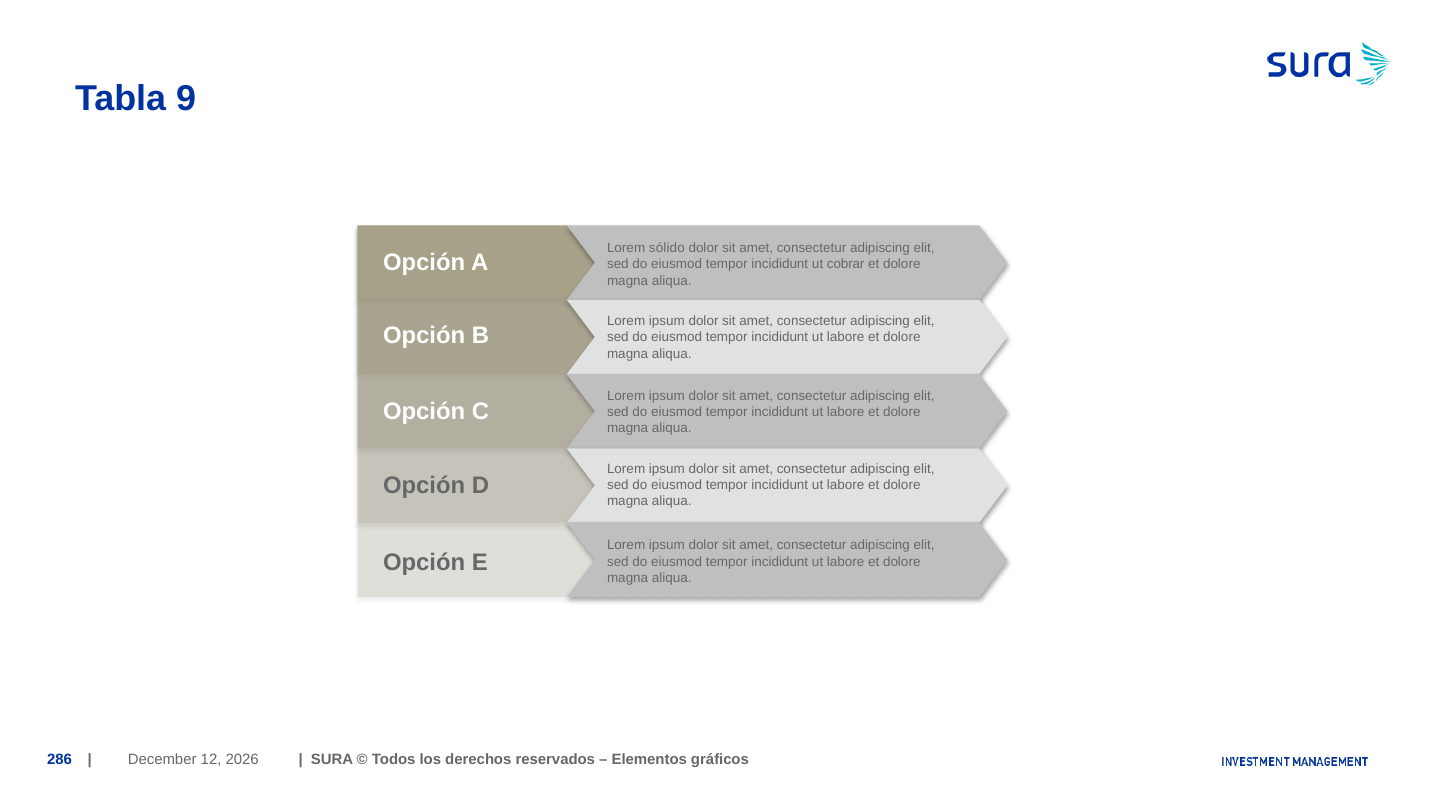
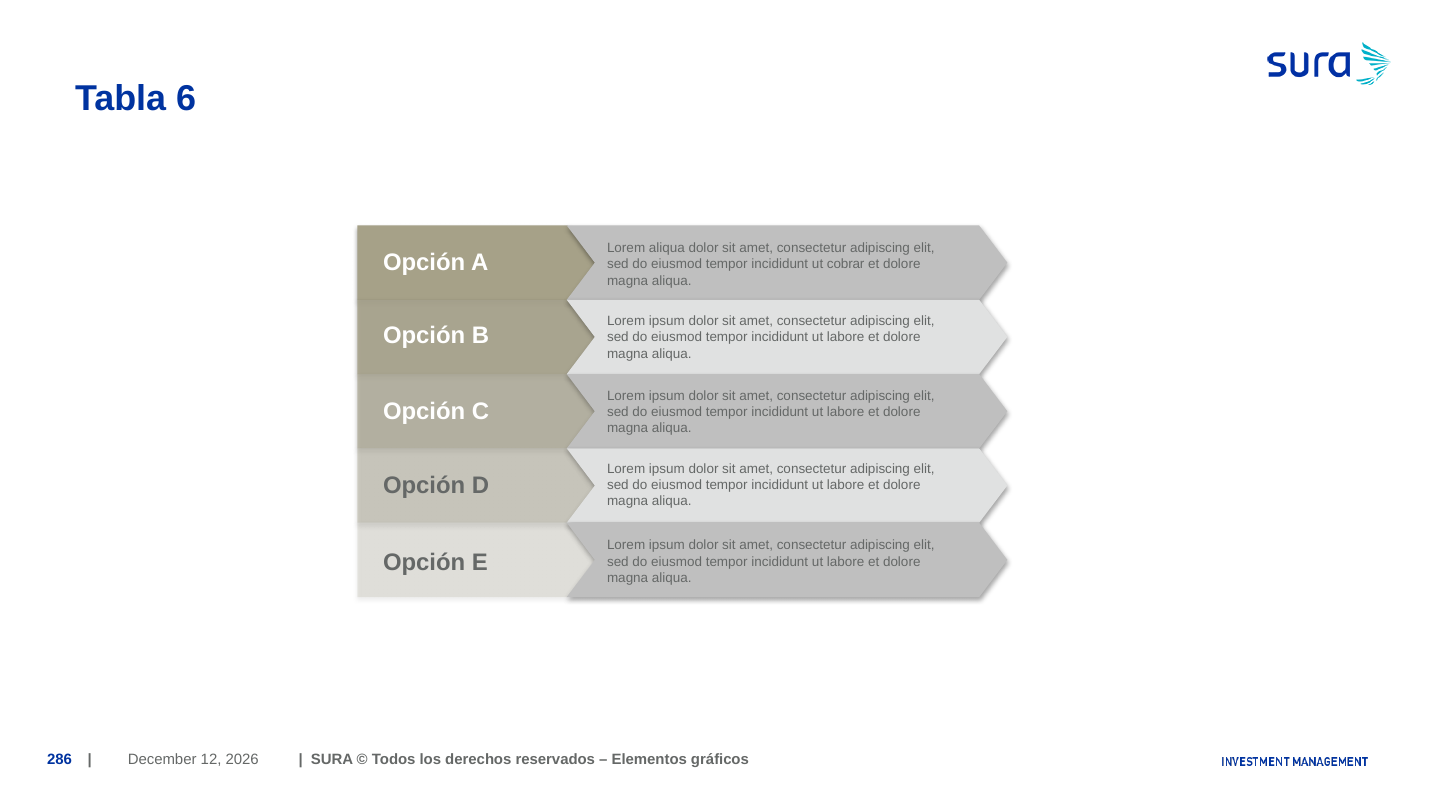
9: 9 -> 6
Lorem sólido: sólido -> aliqua
